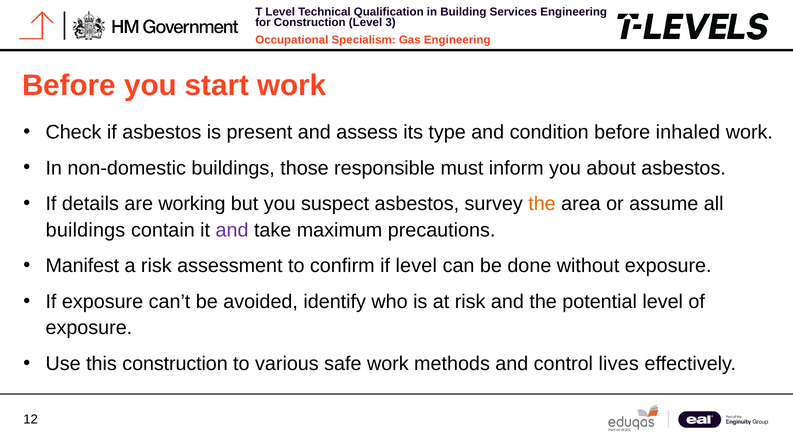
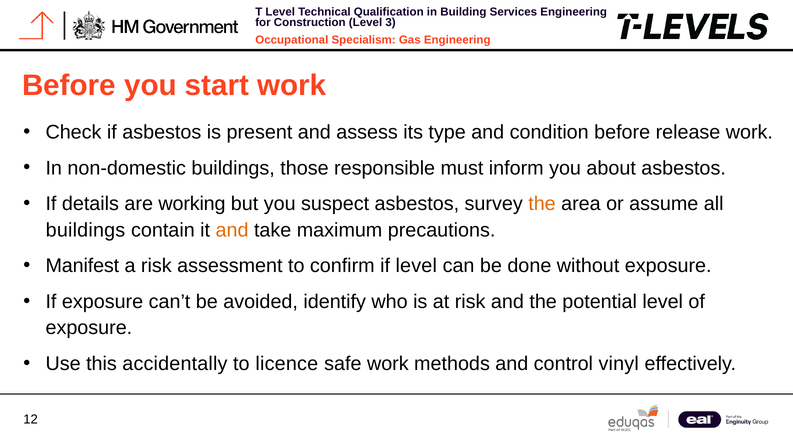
inhaled: inhaled -> release
and at (232, 230) colour: purple -> orange
this construction: construction -> accidentally
various: various -> licence
lives: lives -> vinyl
